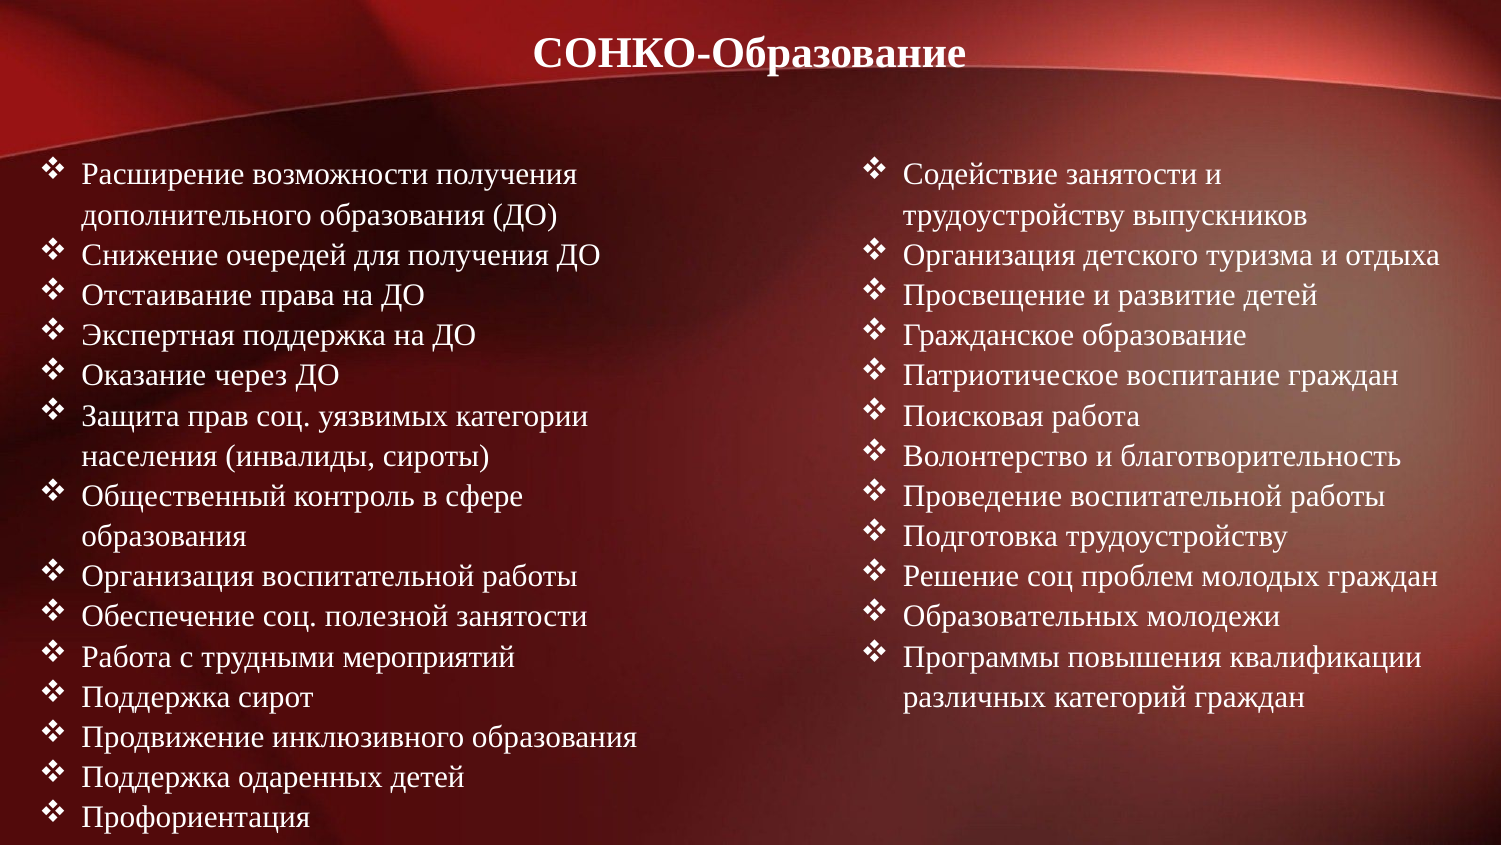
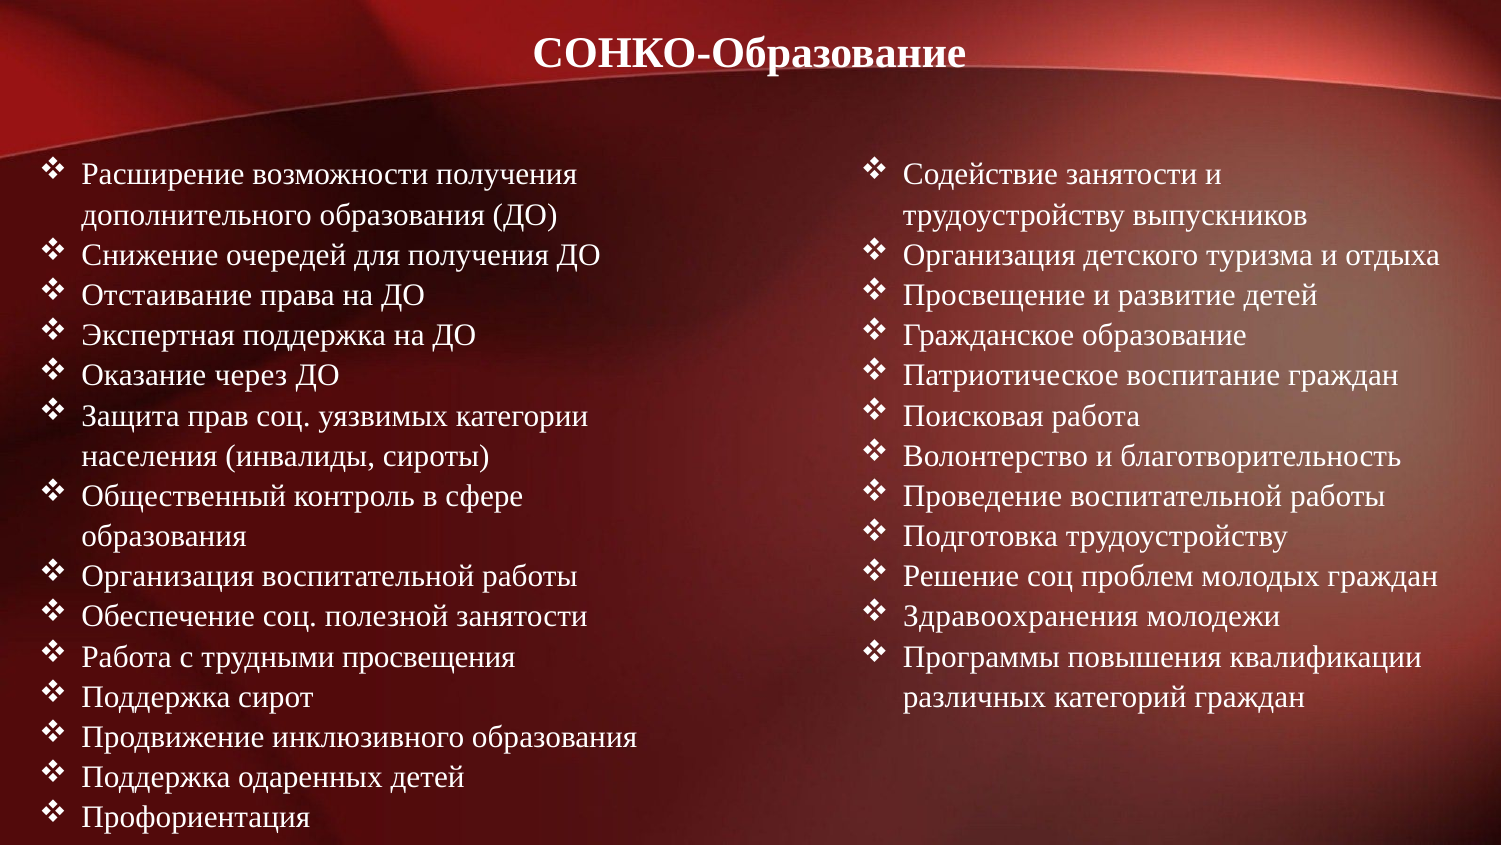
Образовательных: Образовательных -> Здравоохранения
мероприятий: мероприятий -> просвещения
